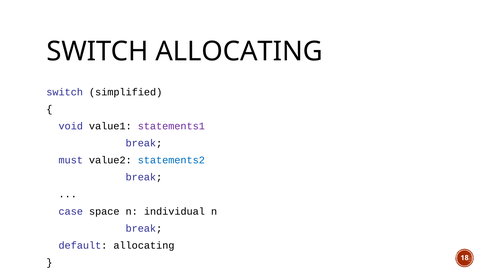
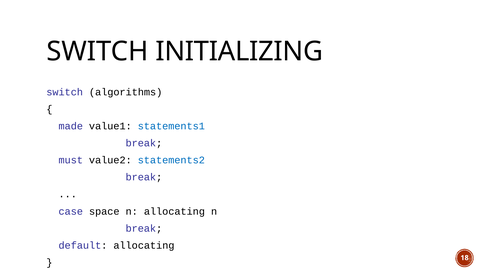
SWITCH ALLOCATING: ALLOCATING -> INITIALIZING
simplified: simplified -> algorithms
void: void -> made
statements1 colour: purple -> blue
n individual: individual -> allocating
